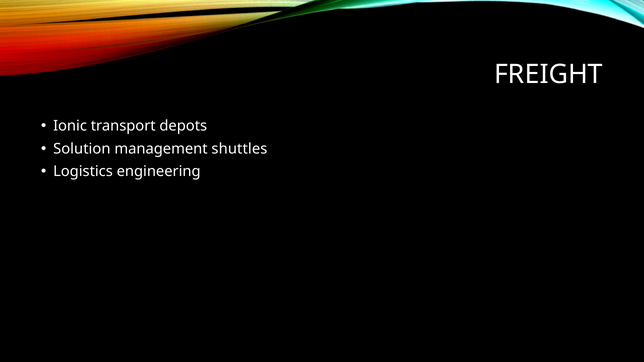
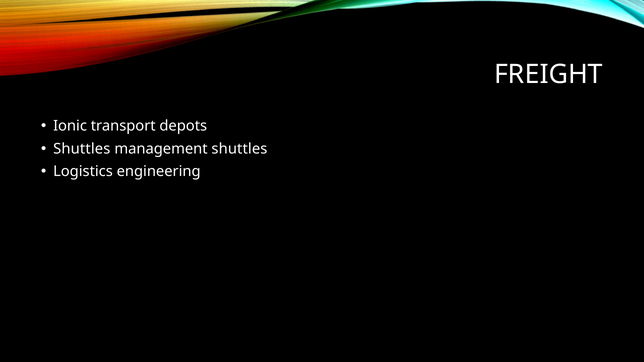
Solution at (82, 149): Solution -> Shuttles
